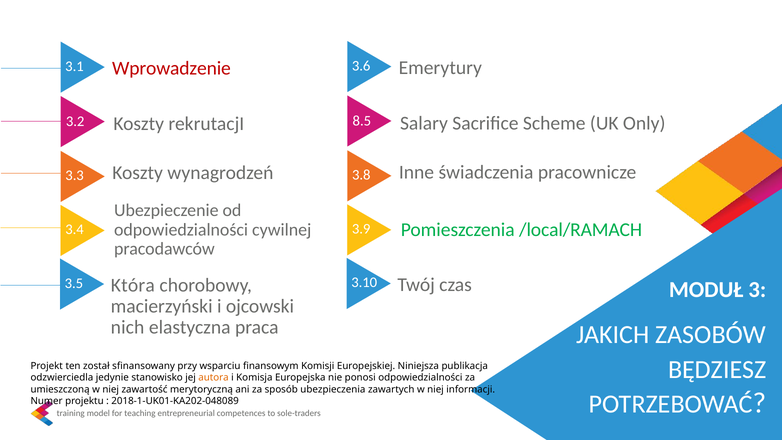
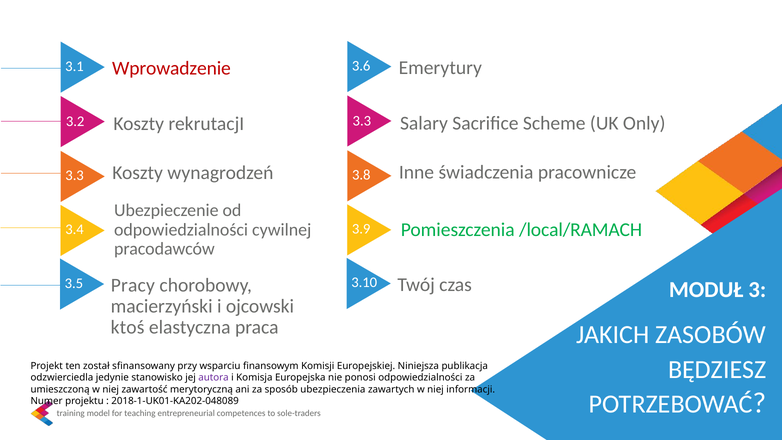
8.5 at (362, 121): 8.5 -> 3.3
Która: Która -> Pracy
nich: nich -> ktoś
autora colour: orange -> purple
